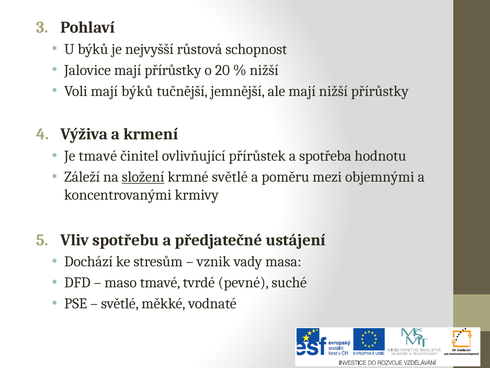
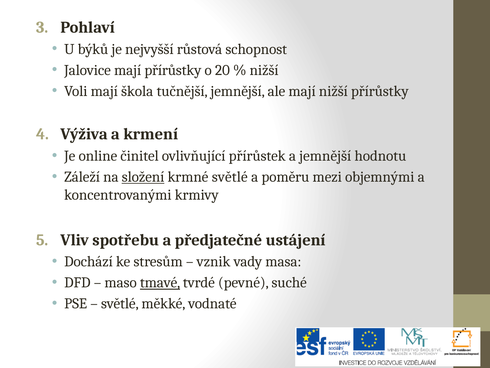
mají býků: býků -> škola
Je tmavé: tmavé -> online
a spotřeba: spotřeba -> jemnější
tmavé at (160, 282) underline: none -> present
